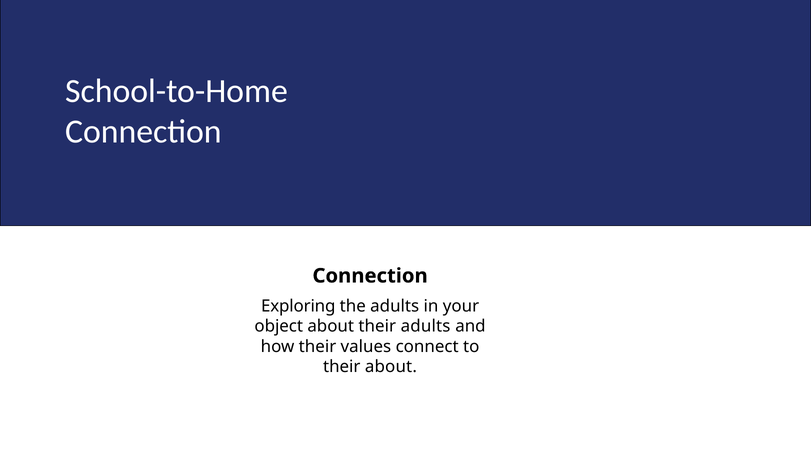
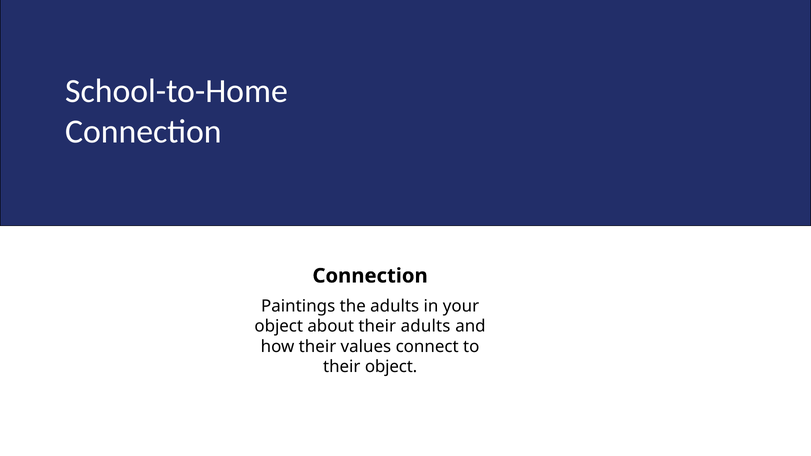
Exploring: Exploring -> Paintings
their about: about -> object
